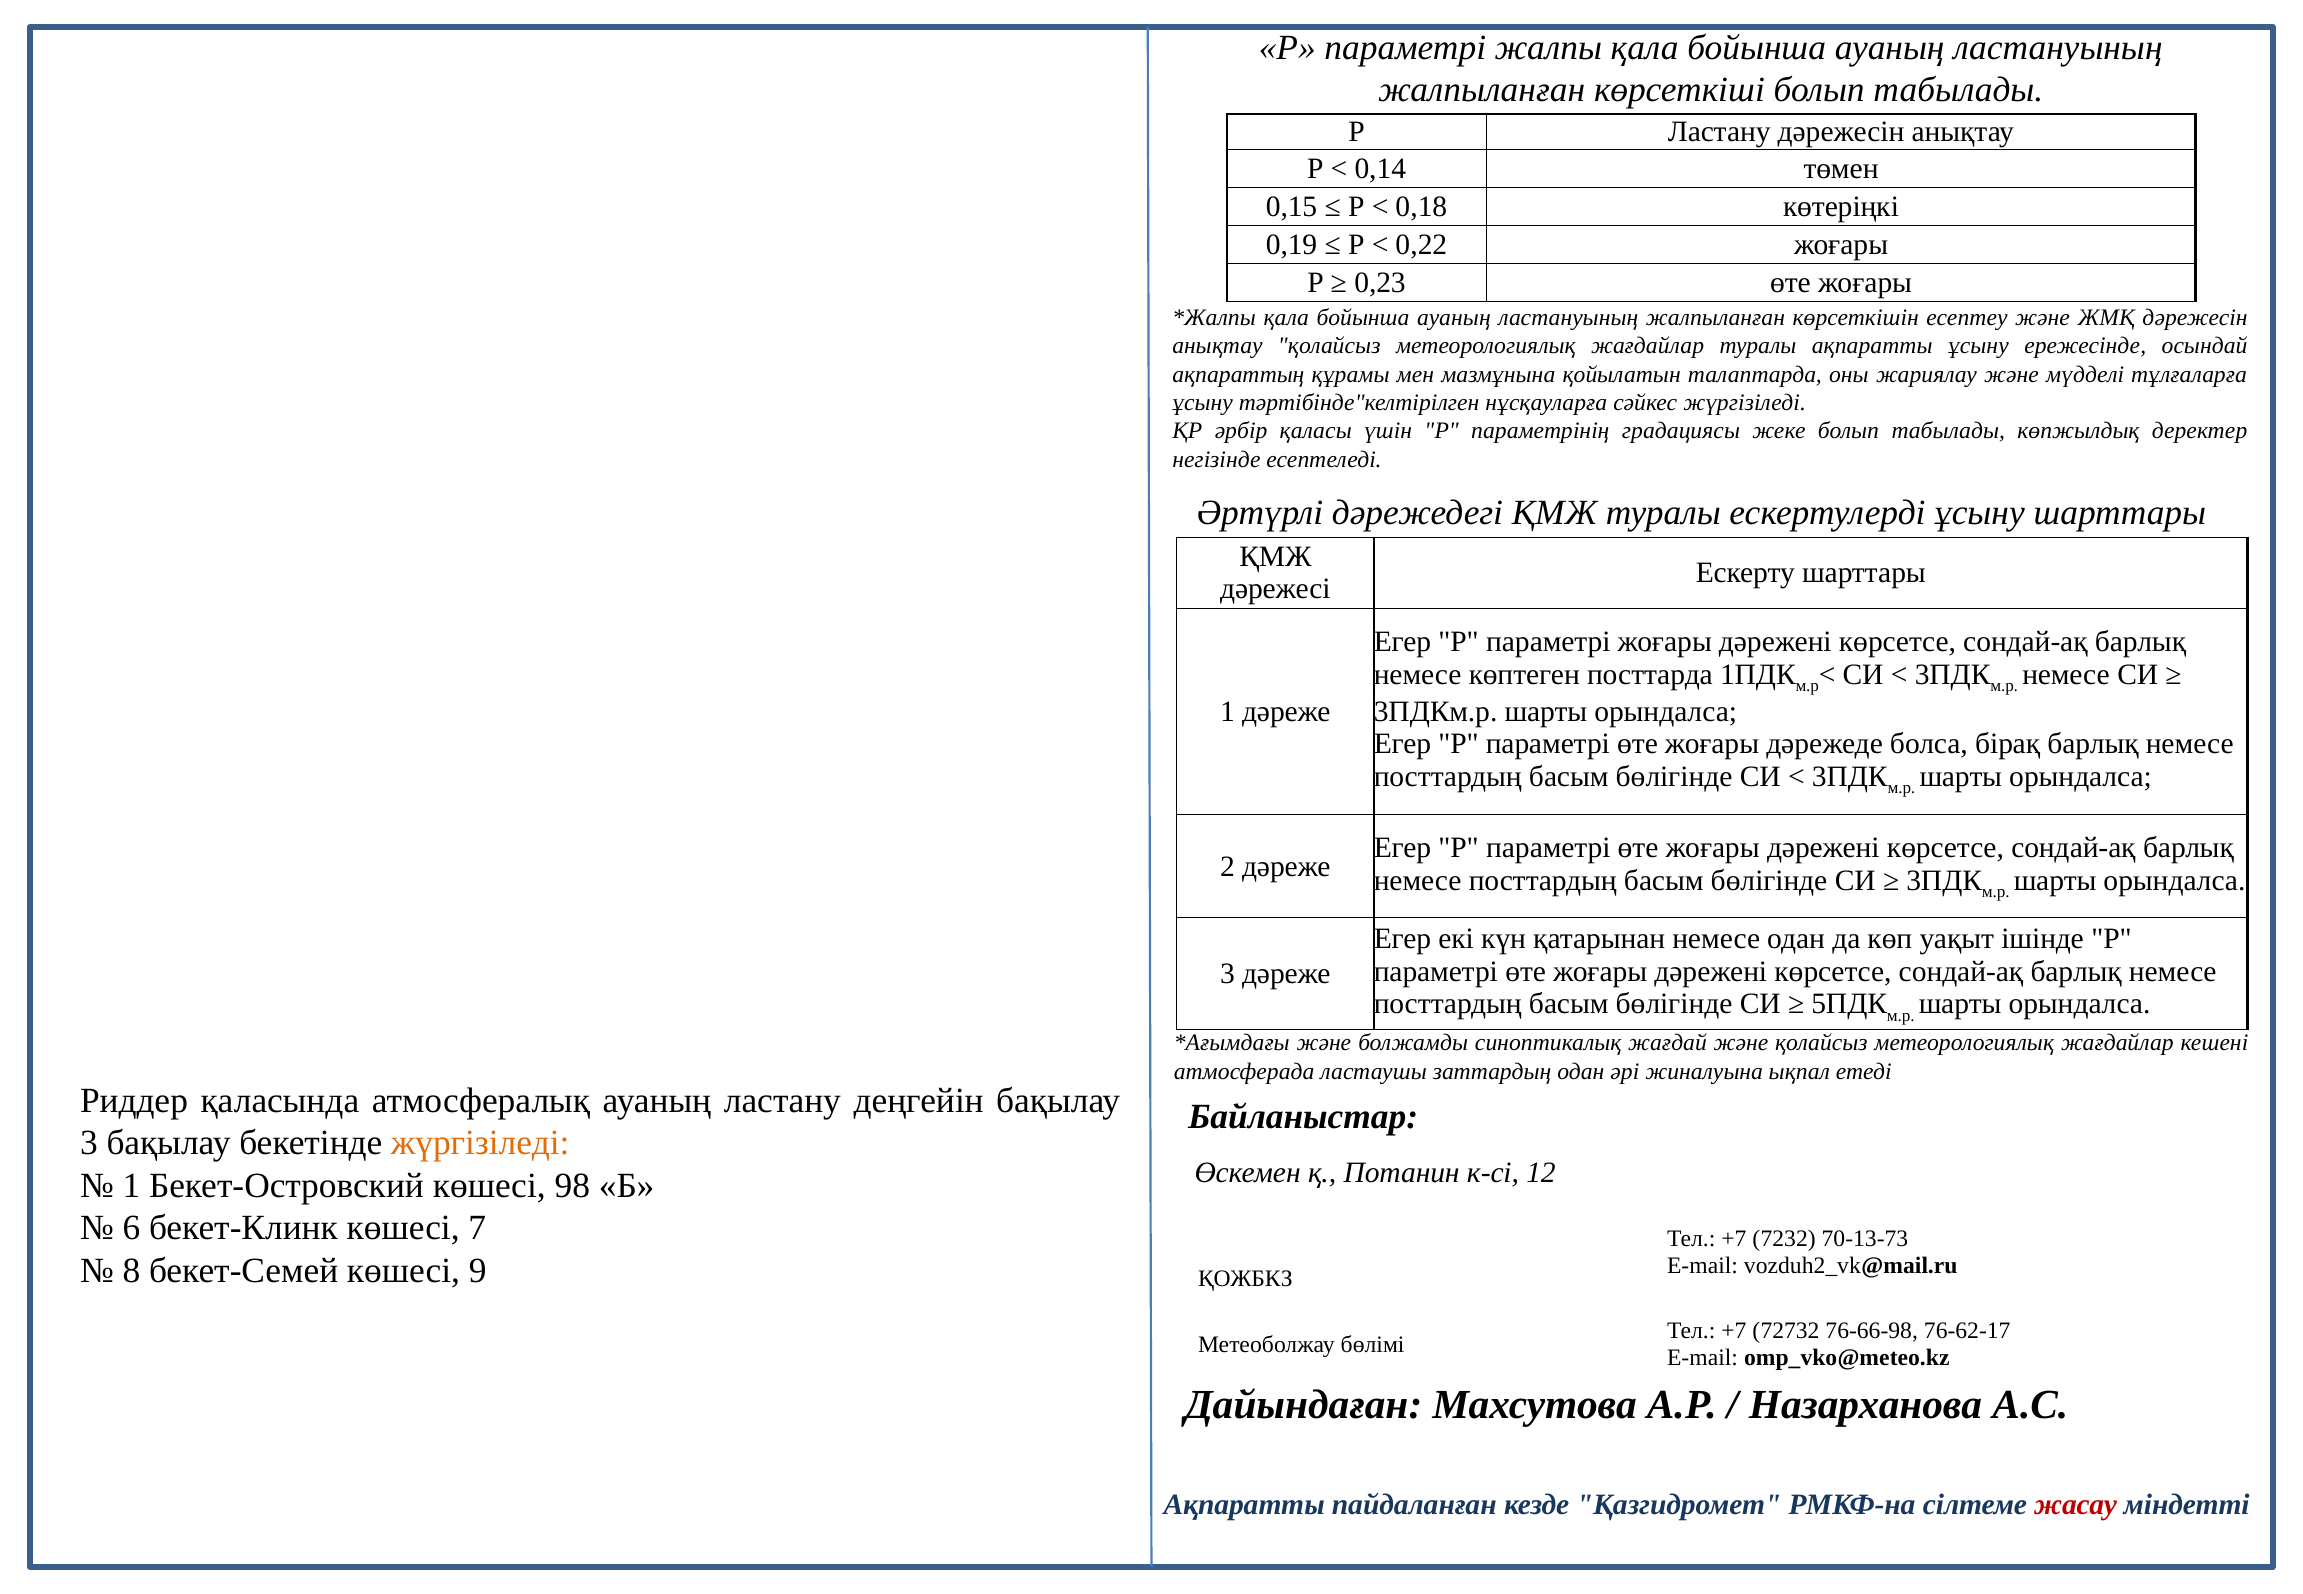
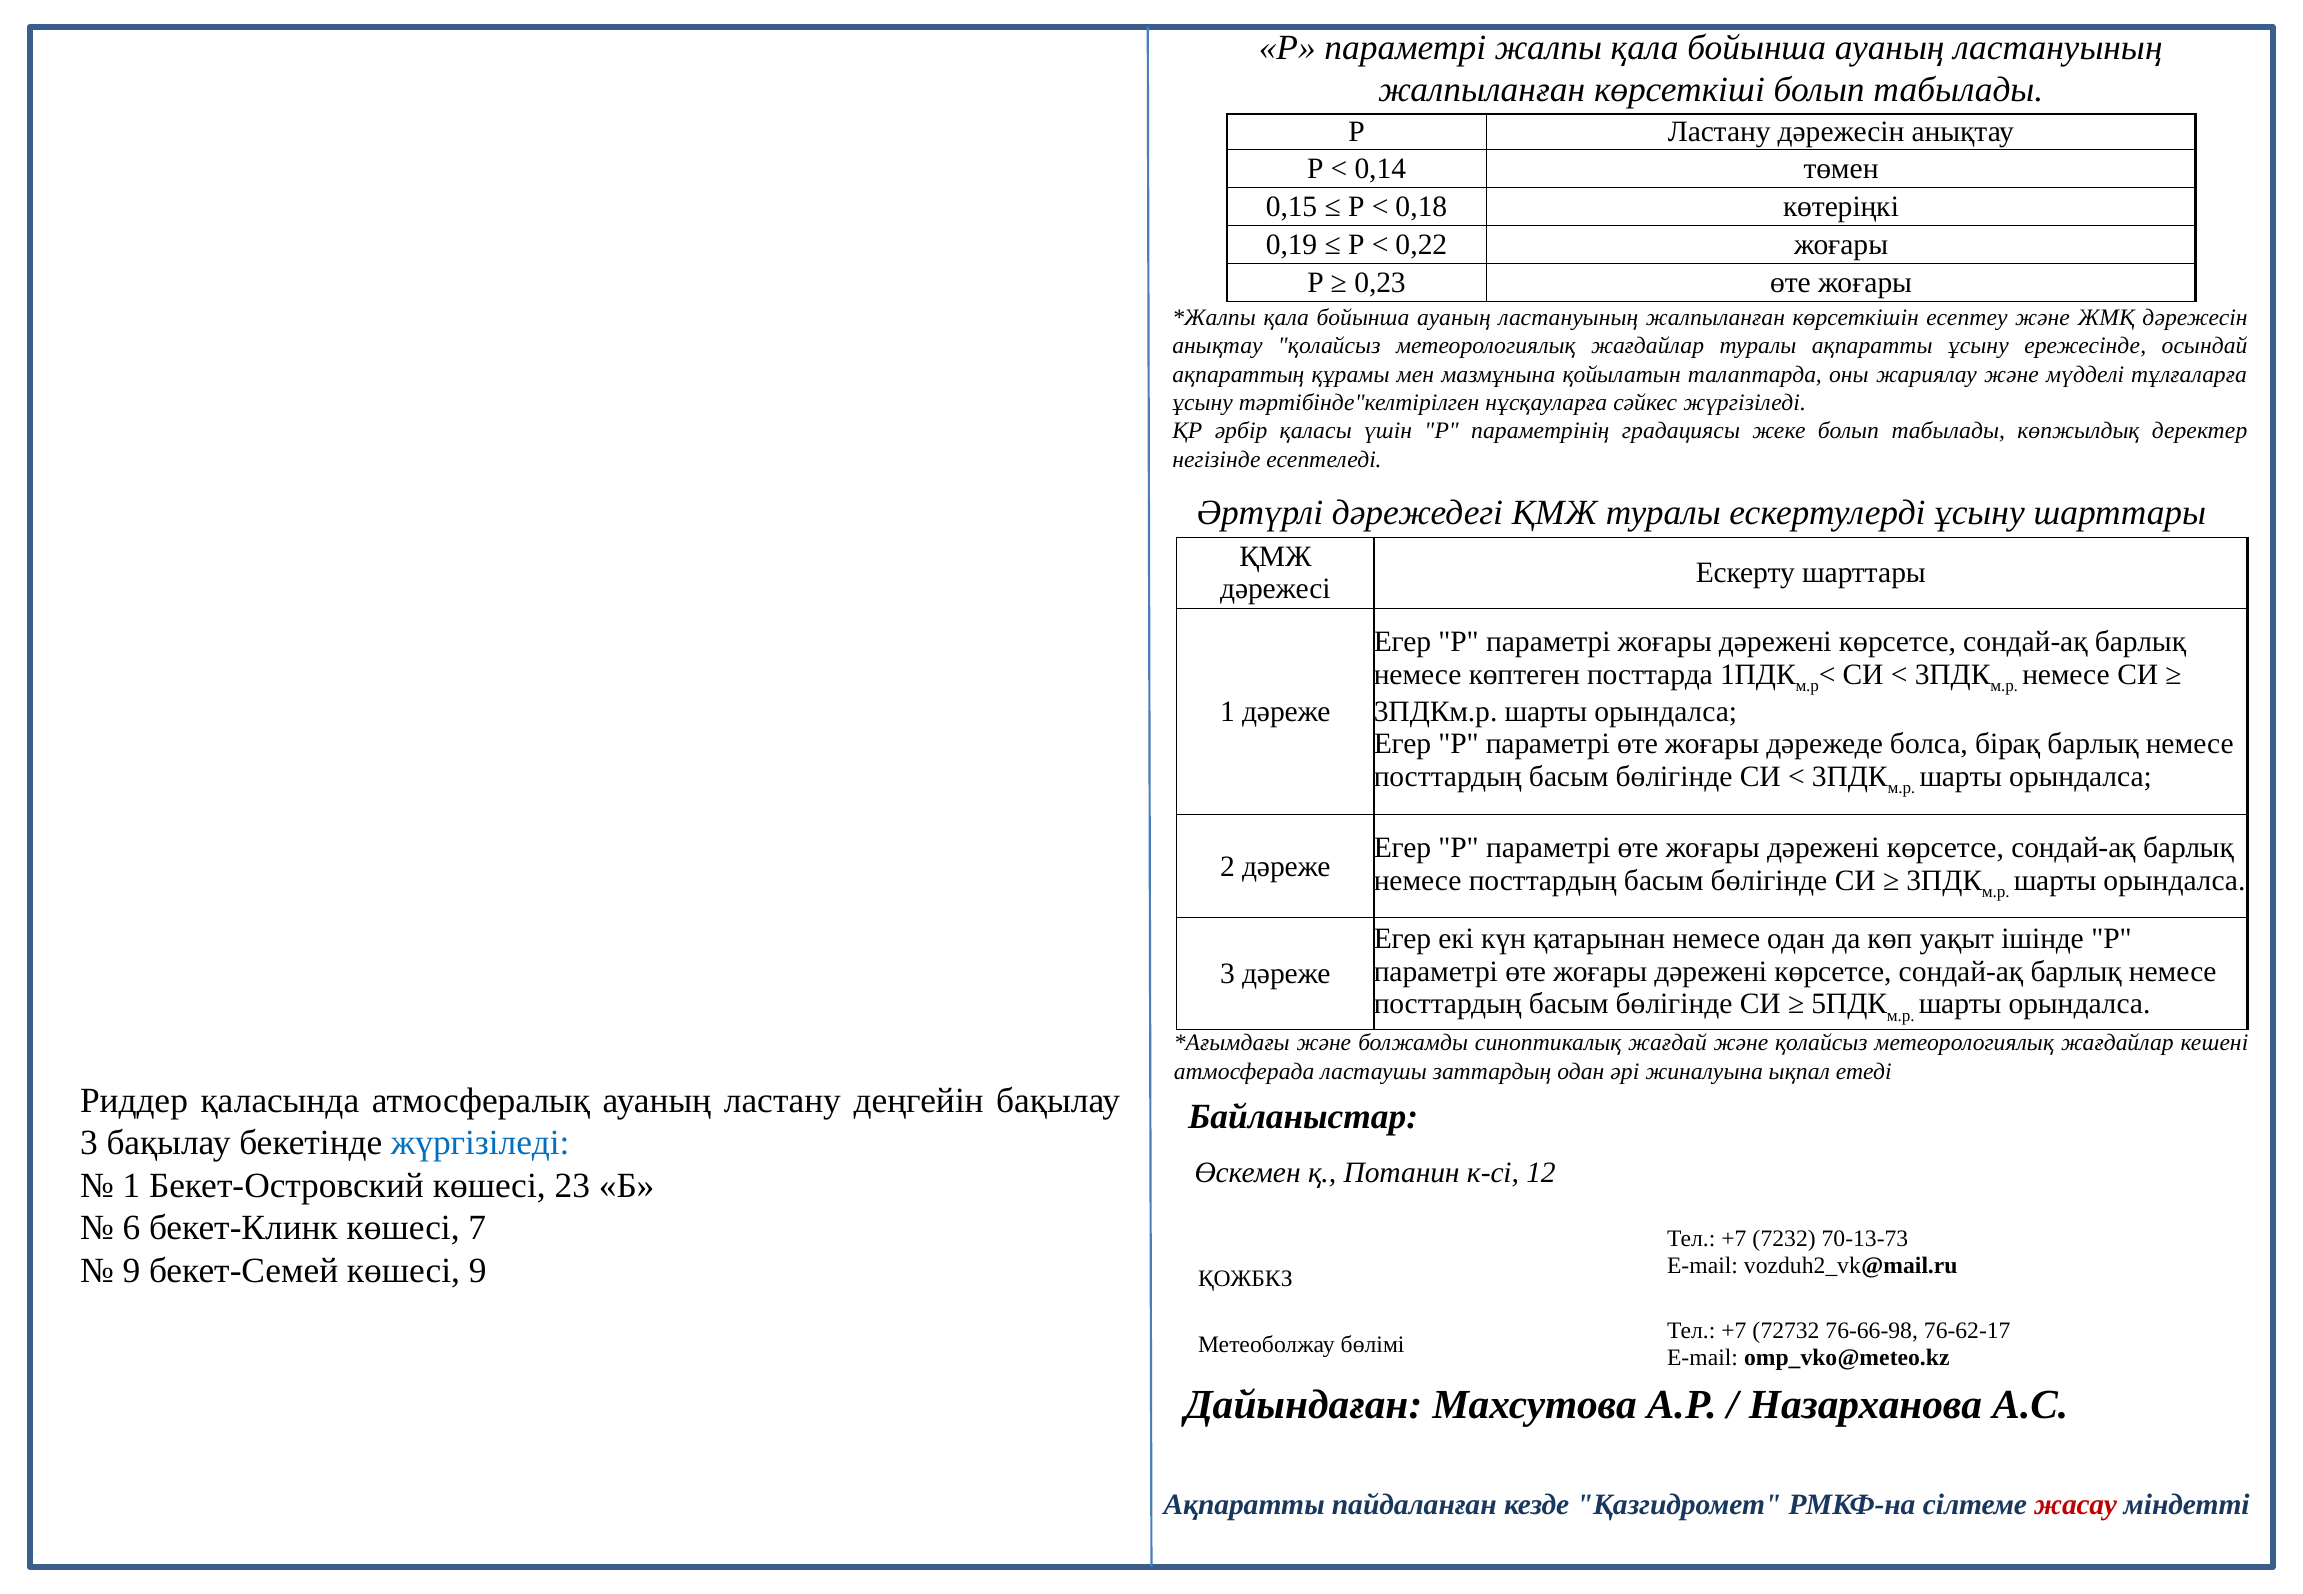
жүргізіледі at (480, 1143) colour: orange -> blue
98: 98 -> 23
8 at (131, 1271): 8 -> 9
